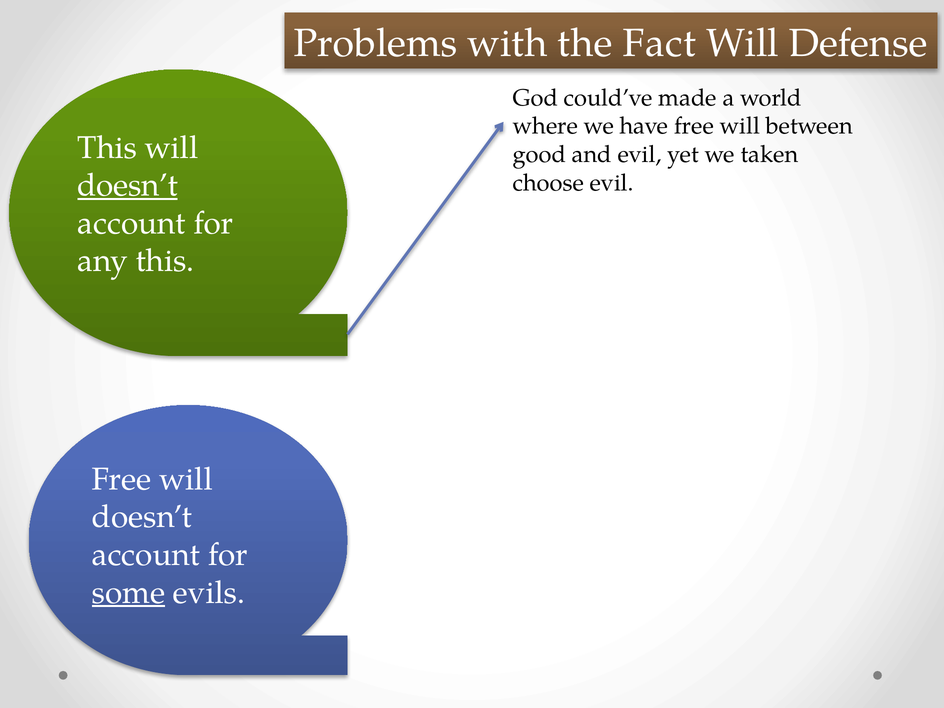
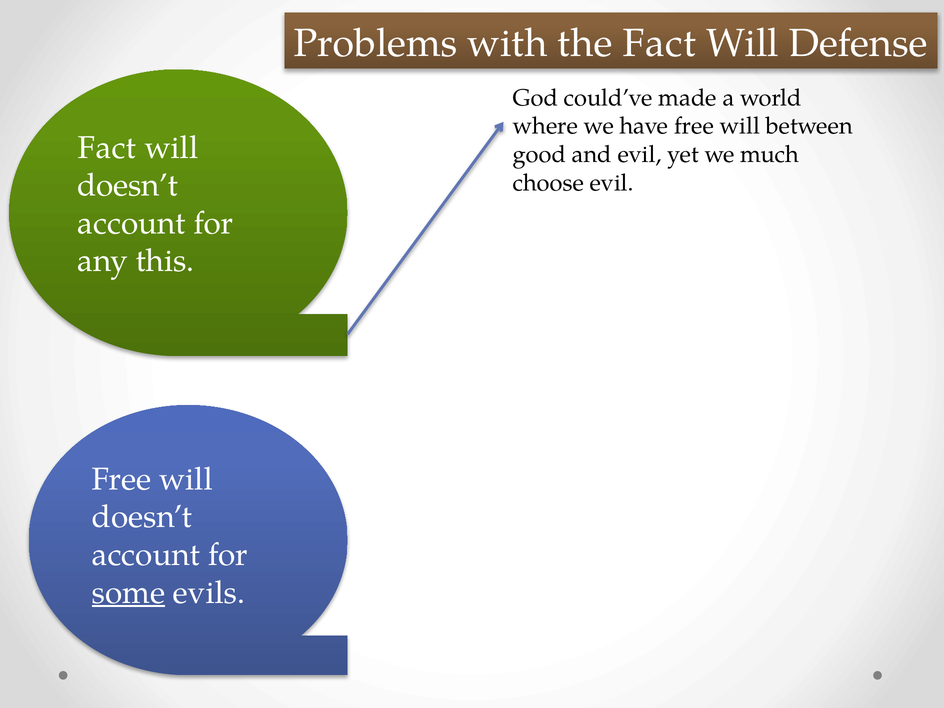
This at (107, 148): This -> Fact
taken: taken -> much
doesn’t at (128, 185) underline: present -> none
